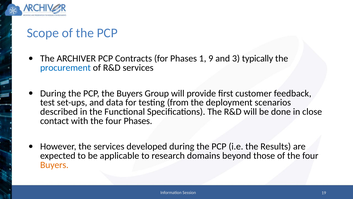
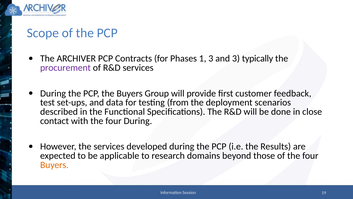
1 9: 9 -> 3
procurement colour: blue -> purple
four Phases: Phases -> During
